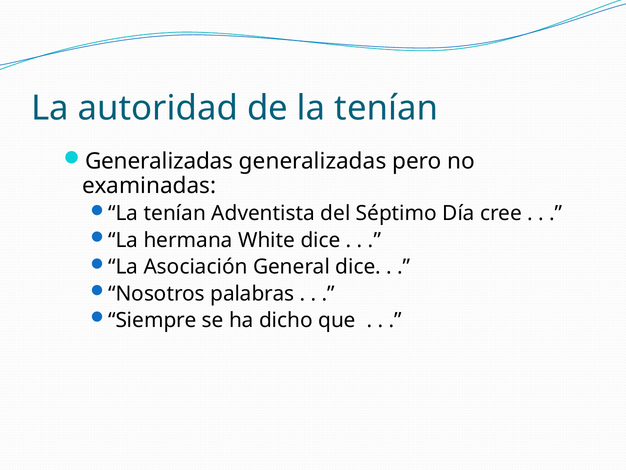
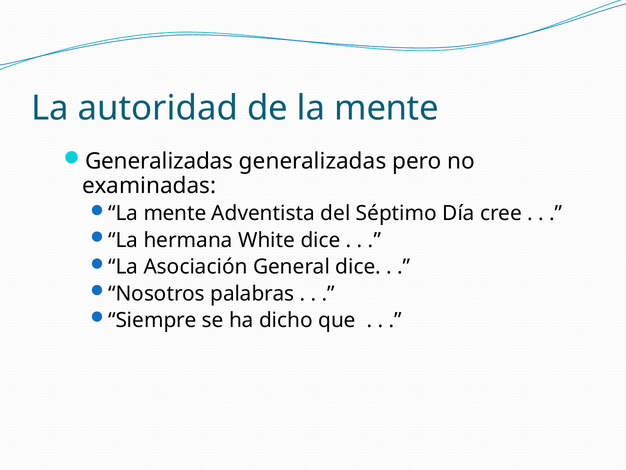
de la tenían: tenían -> mente
tenían at (175, 213): tenían -> mente
